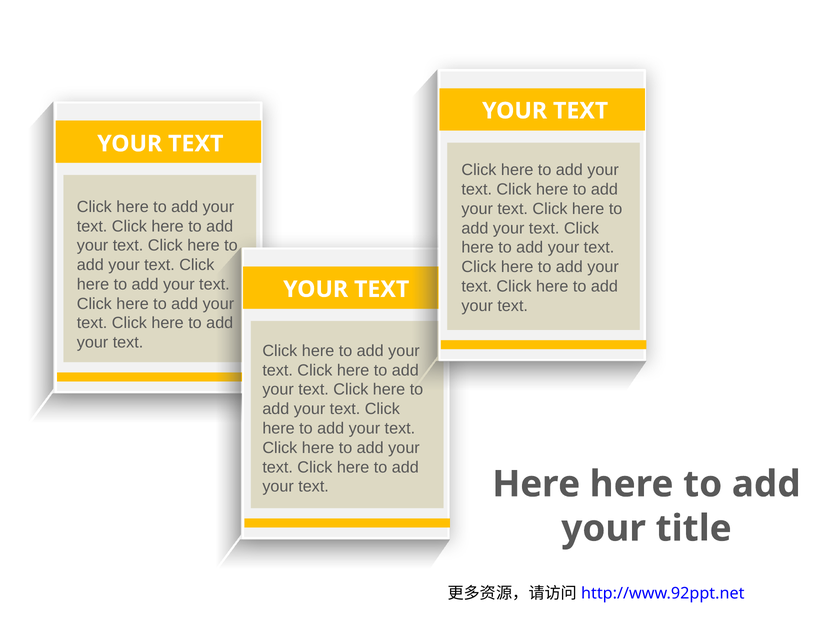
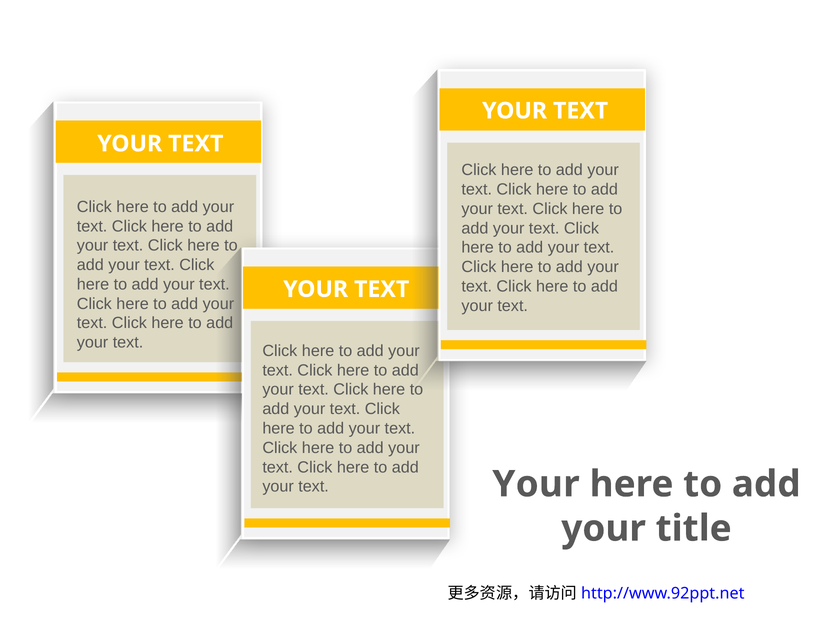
Here at (536, 484): Here -> Your
